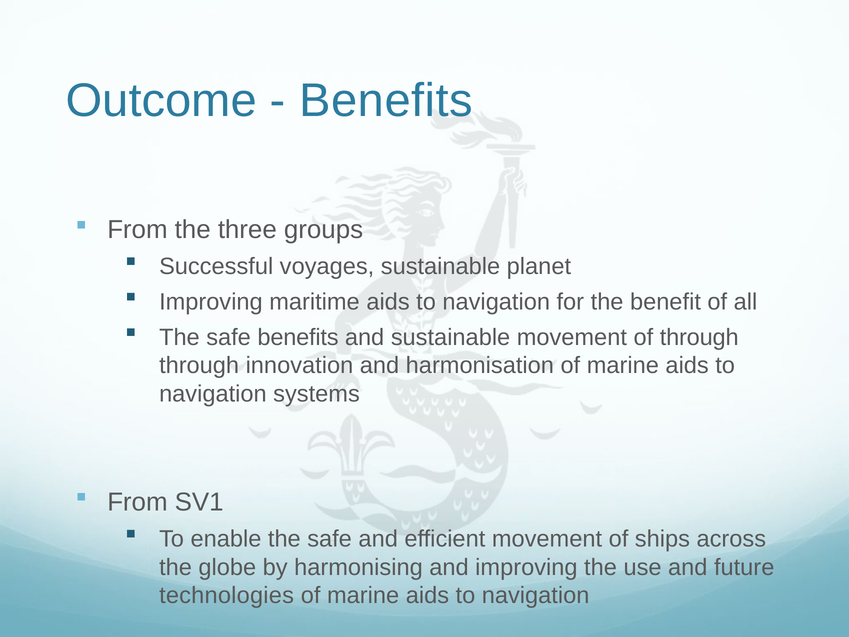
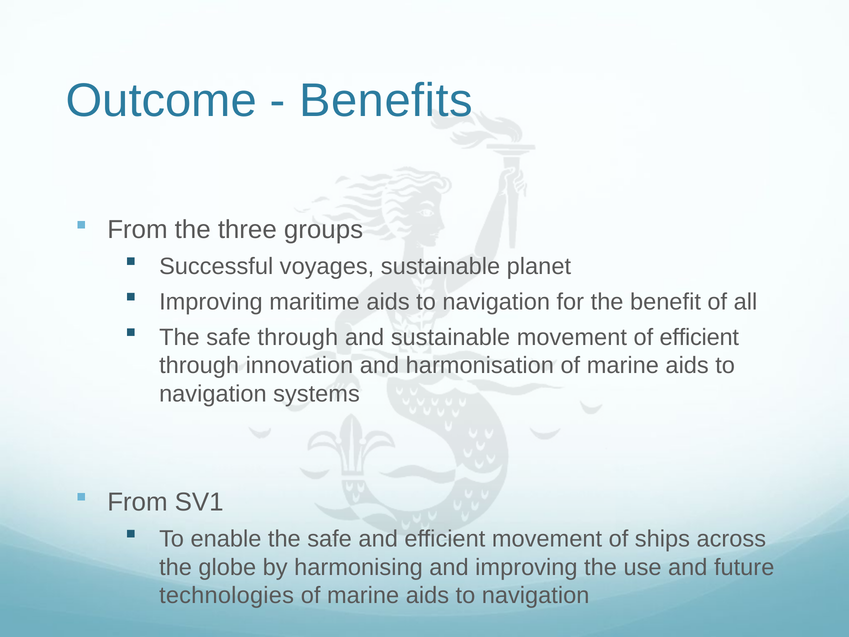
safe benefits: benefits -> through
of through: through -> efficient
